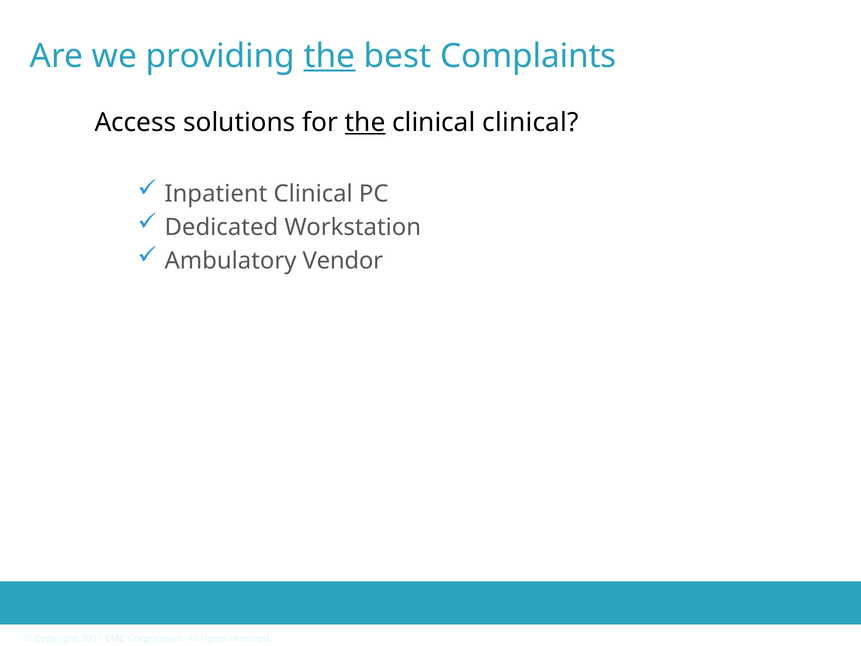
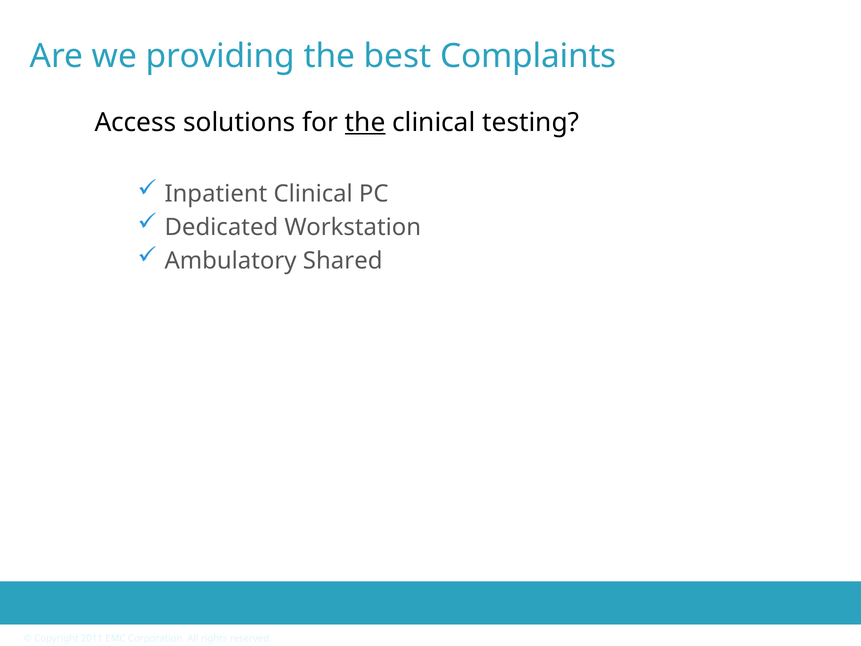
the at (329, 56) underline: present -> none
clinical clinical: clinical -> testing
Vendor: Vendor -> Shared
